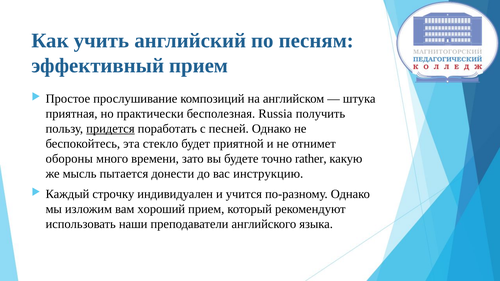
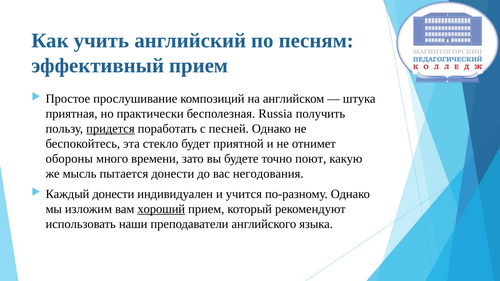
rather: rather -> поют
инструкцию: инструкцию -> негодования
Каждый строчку: строчку -> донести
хороший underline: none -> present
